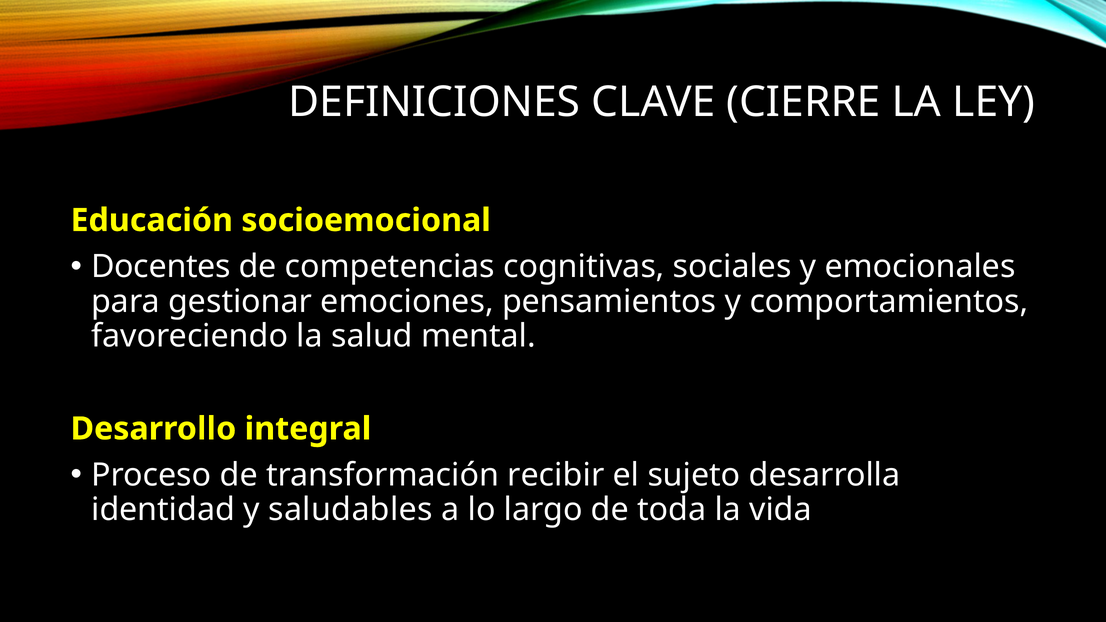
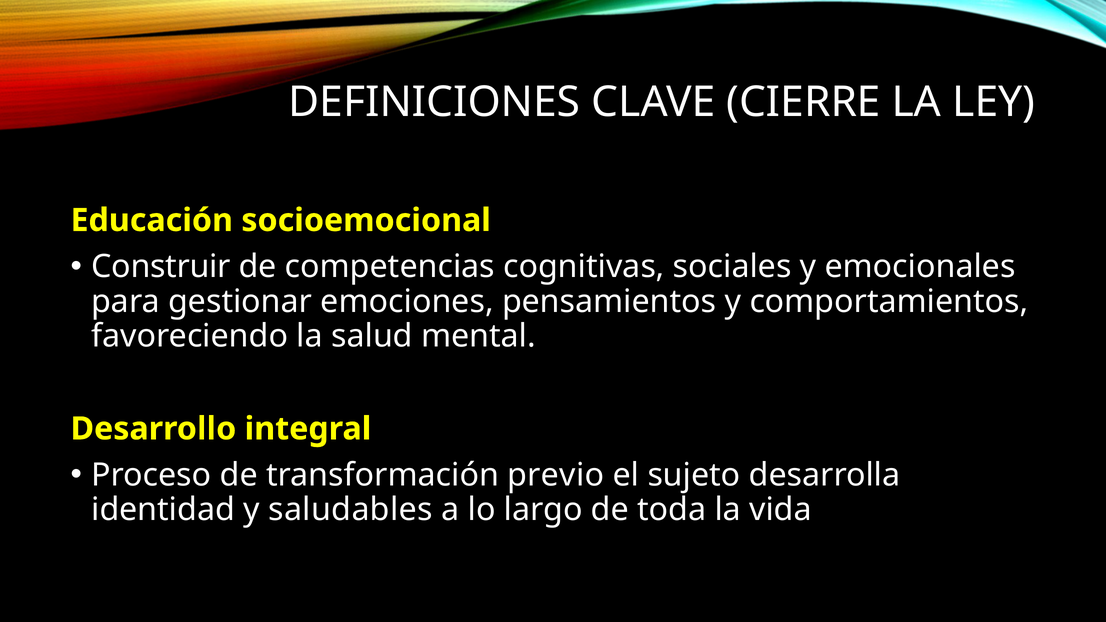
Docentes: Docentes -> Construir
recibir: recibir -> previo
